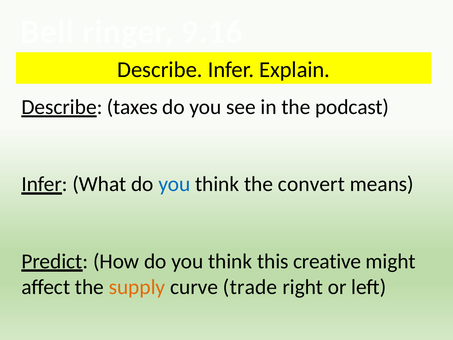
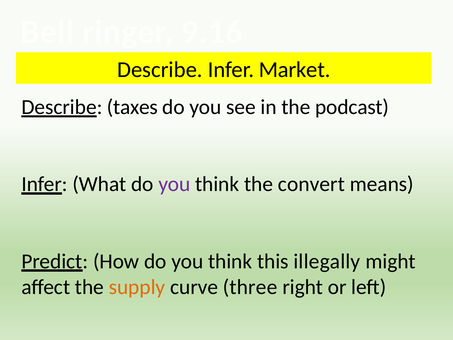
Explain: Explain -> Market
you at (174, 184) colour: blue -> purple
creative: creative -> illegally
trade: trade -> three
